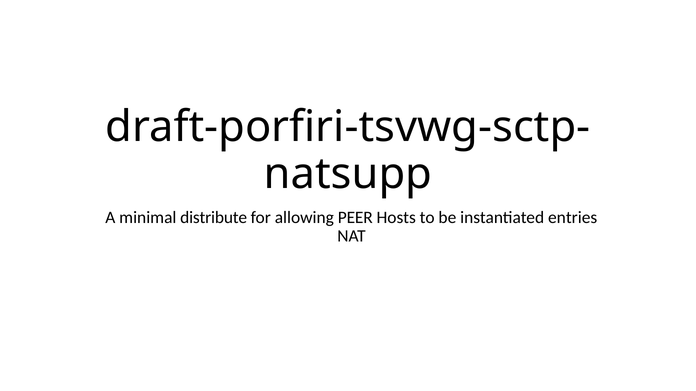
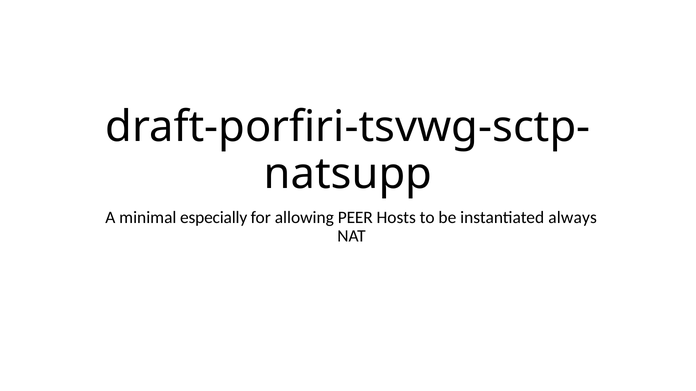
distribute: distribute -> especially
entries: entries -> always
